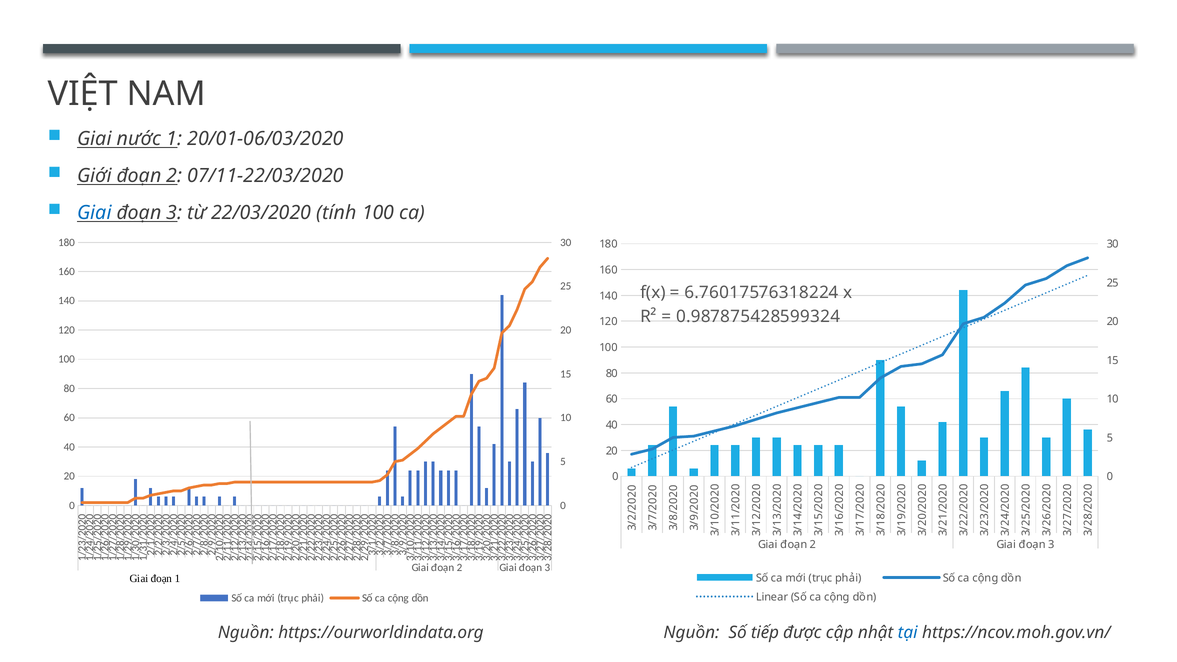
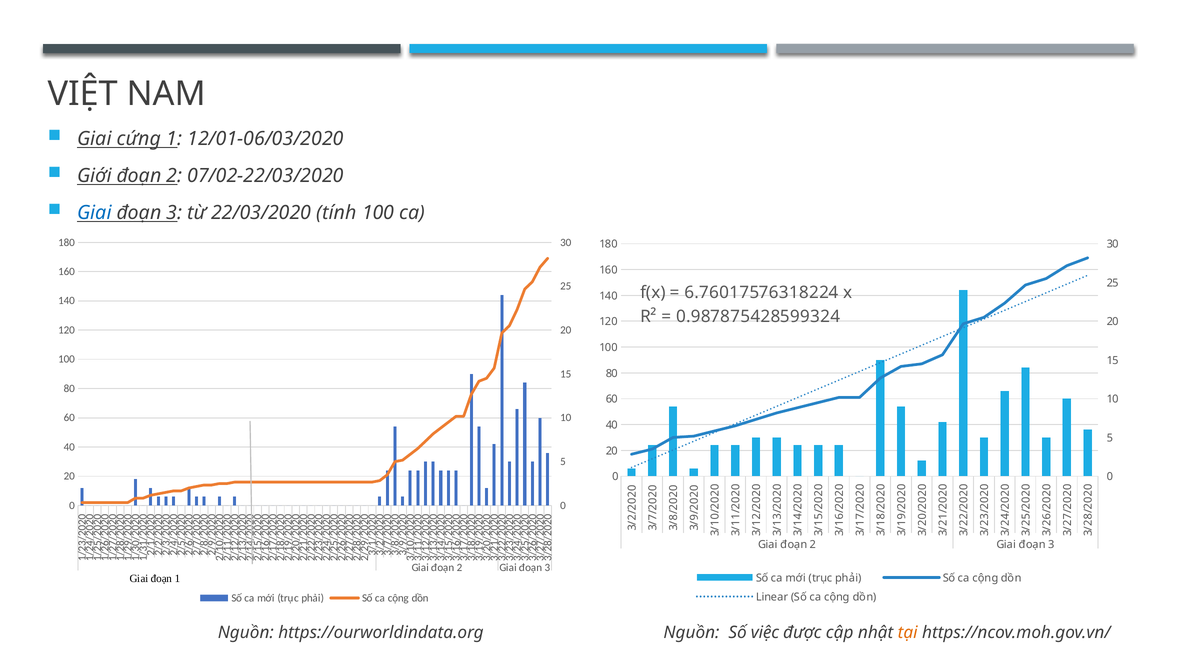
nước: nước -> cứng
20/01-06/03/2020: 20/01-06/03/2020 -> 12/01-06/03/2020
07/11-22/03/2020: 07/11-22/03/2020 -> 07/02-22/03/2020
tiếp: tiếp -> việc
tại colour: blue -> orange
